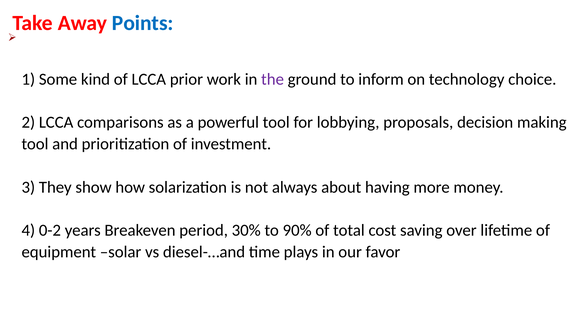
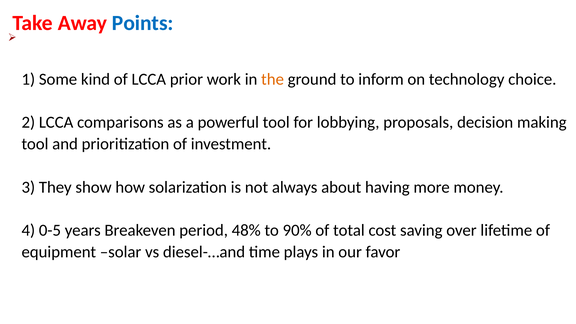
the colour: purple -> orange
0-2: 0-2 -> 0-5
30%: 30% -> 48%
